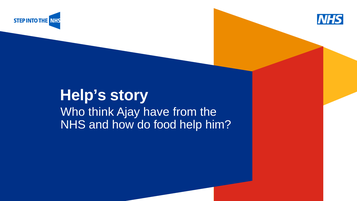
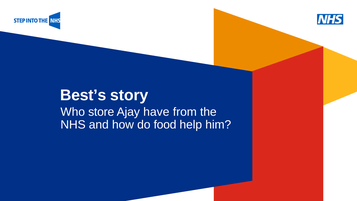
Help’s: Help’s -> Best’s
think: think -> store
